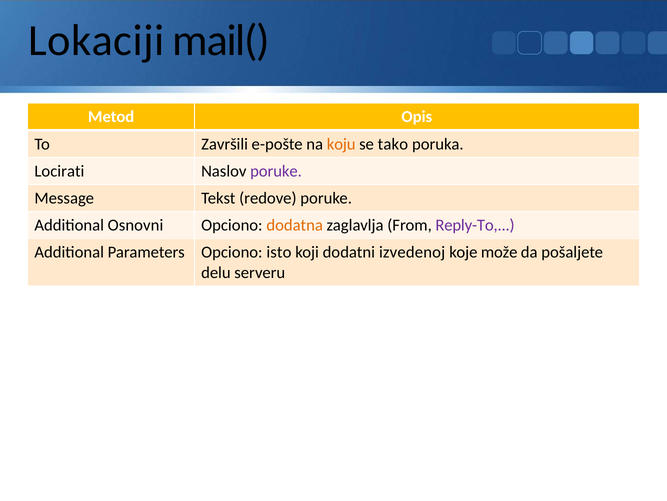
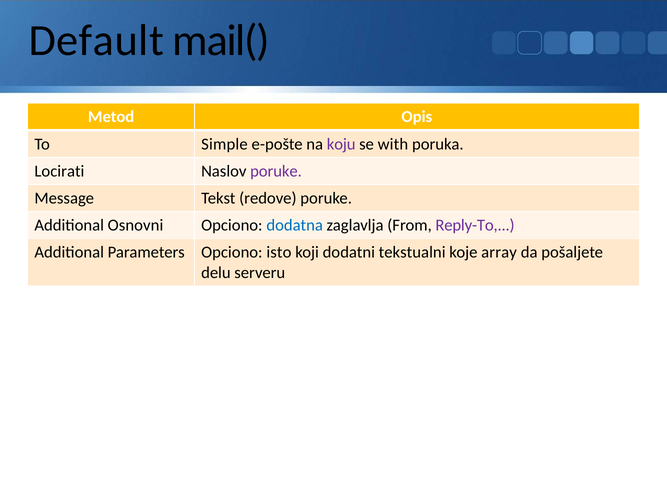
Lokaciji: Lokaciji -> Default
Završili: Završili -> Simple
koju colour: orange -> purple
tako: tako -> with
dodatna colour: orange -> blue
izvedenoj: izvedenoj -> tekstualni
može: može -> array
